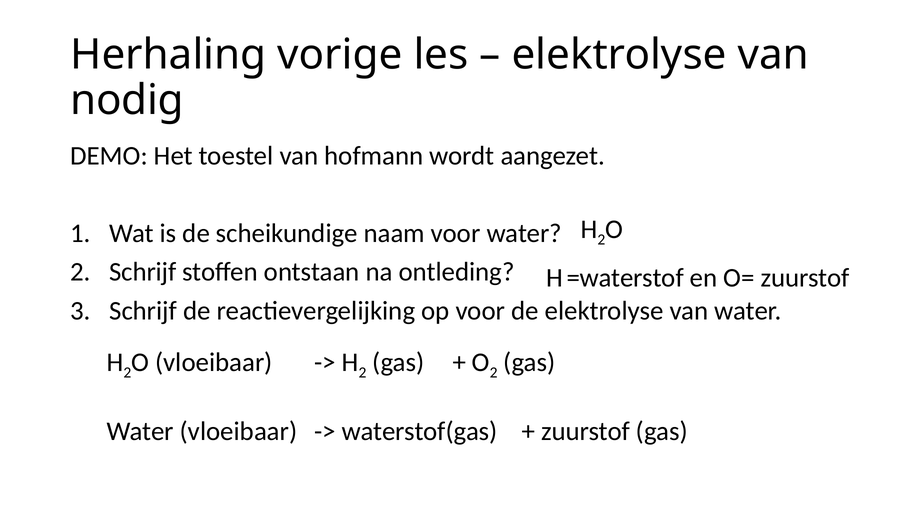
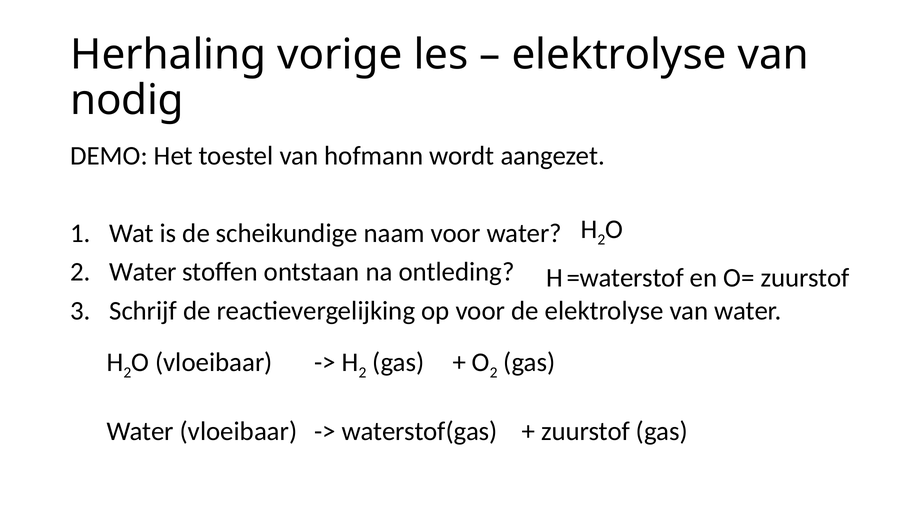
Schrijf at (143, 272): Schrijf -> Water
